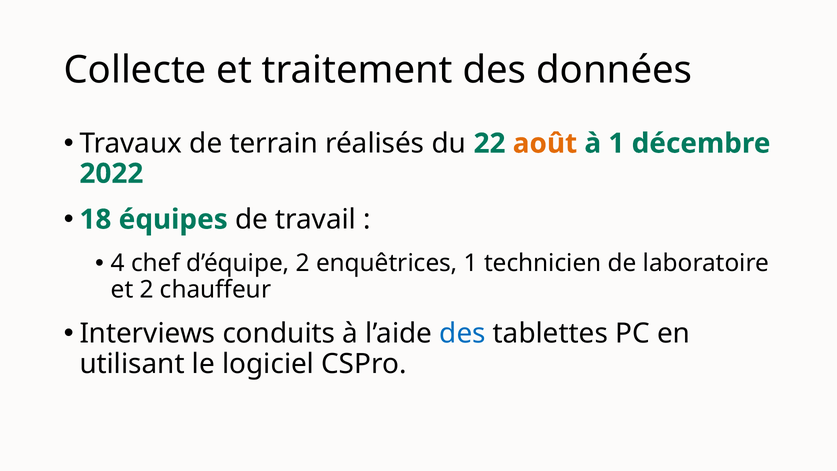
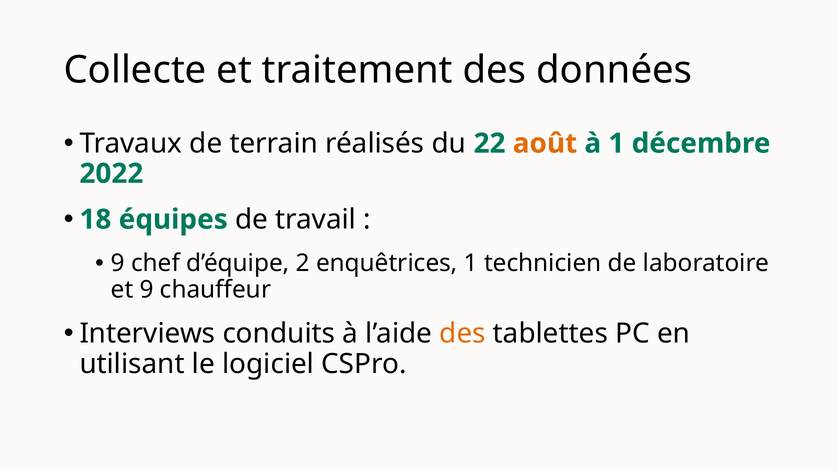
4 at (118, 263): 4 -> 9
et 2: 2 -> 9
des at (463, 334) colour: blue -> orange
